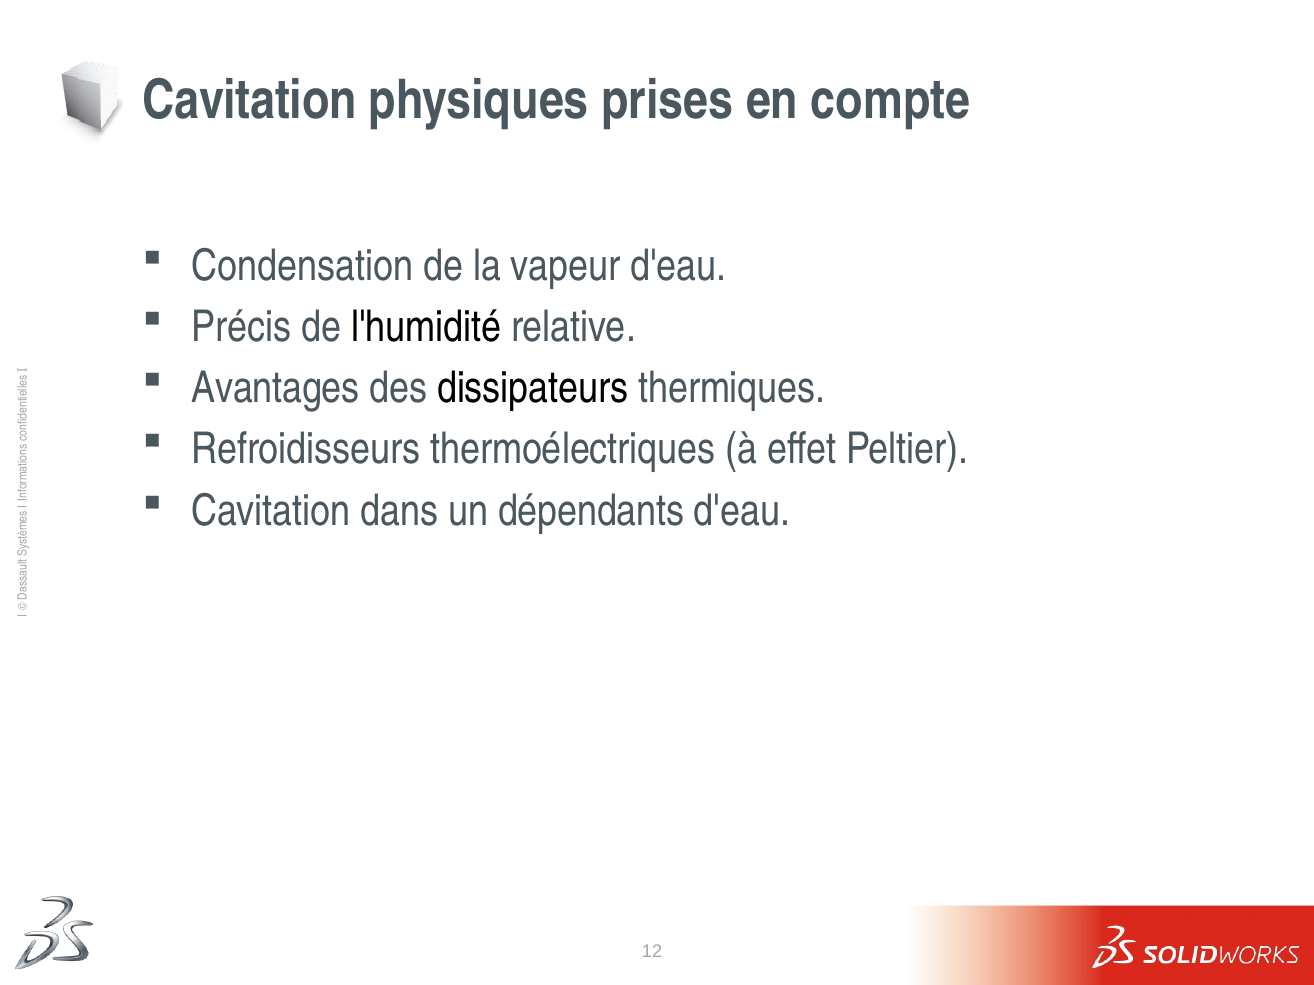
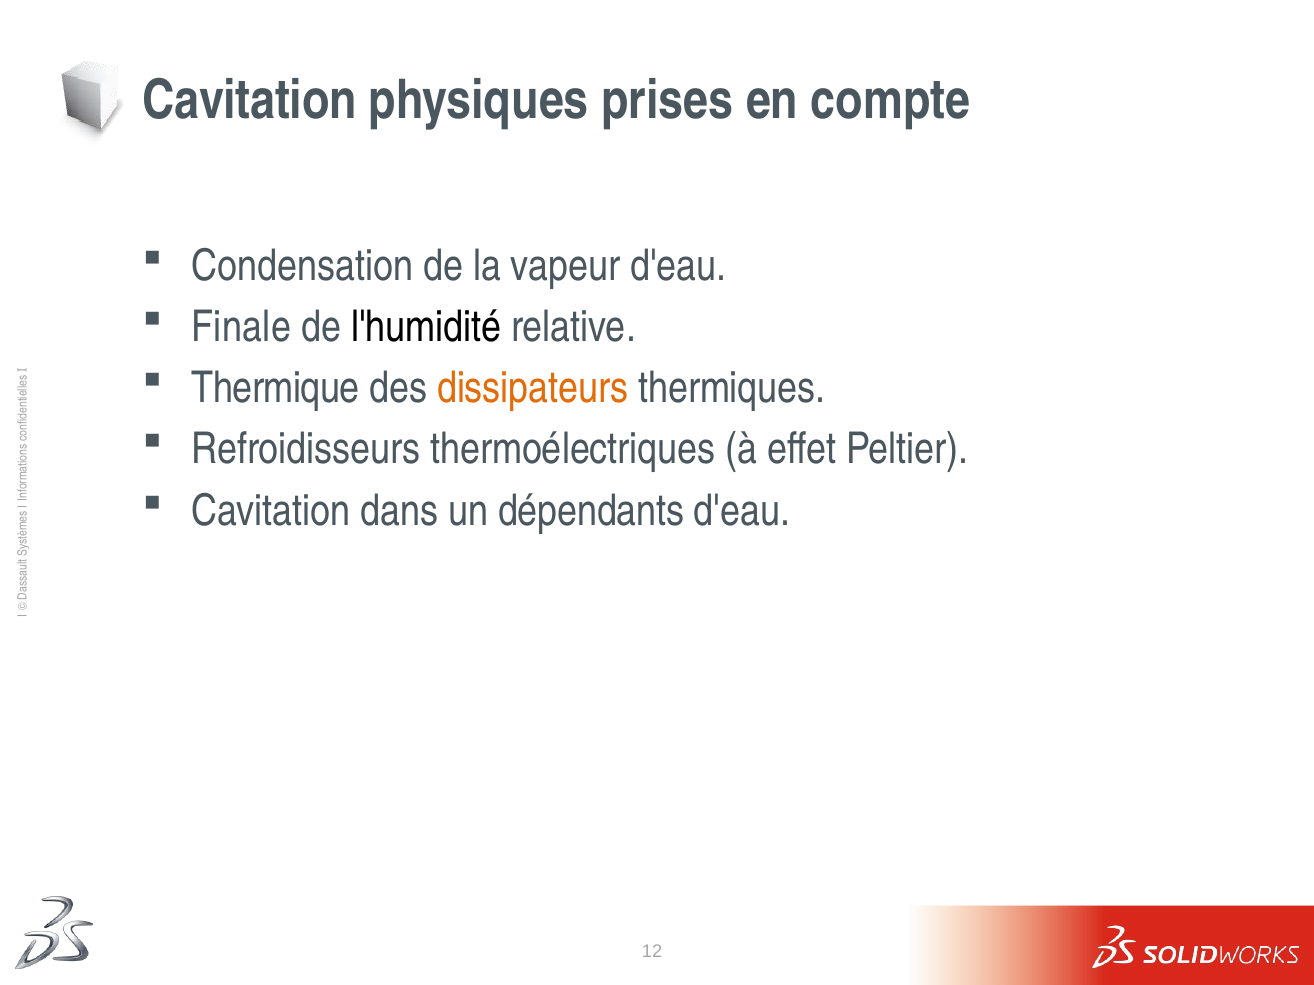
Précis: Précis -> Finale
Avantages: Avantages -> Thermique
dissipateurs colour: black -> orange
